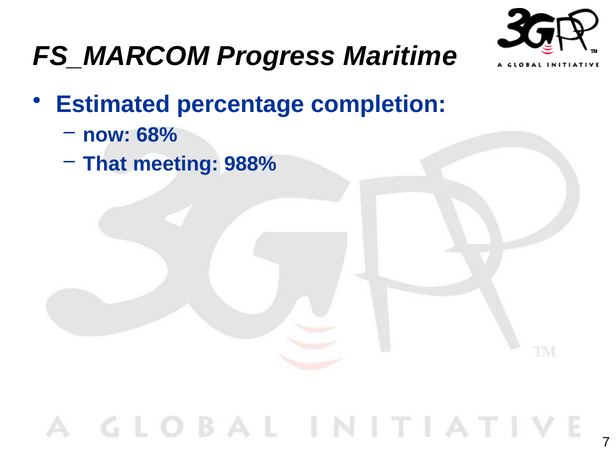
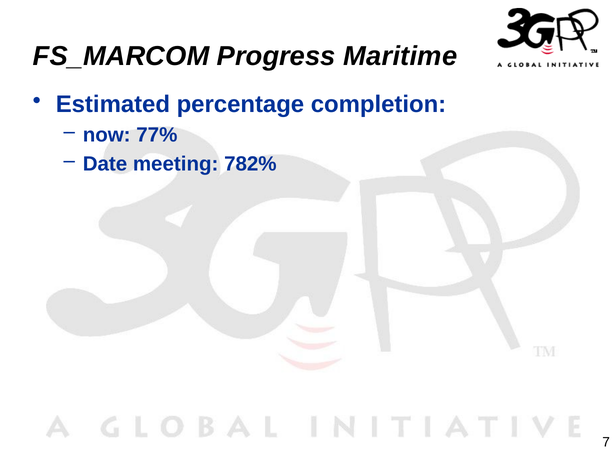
68%: 68% -> 77%
That: That -> Date
988%: 988% -> 782%
